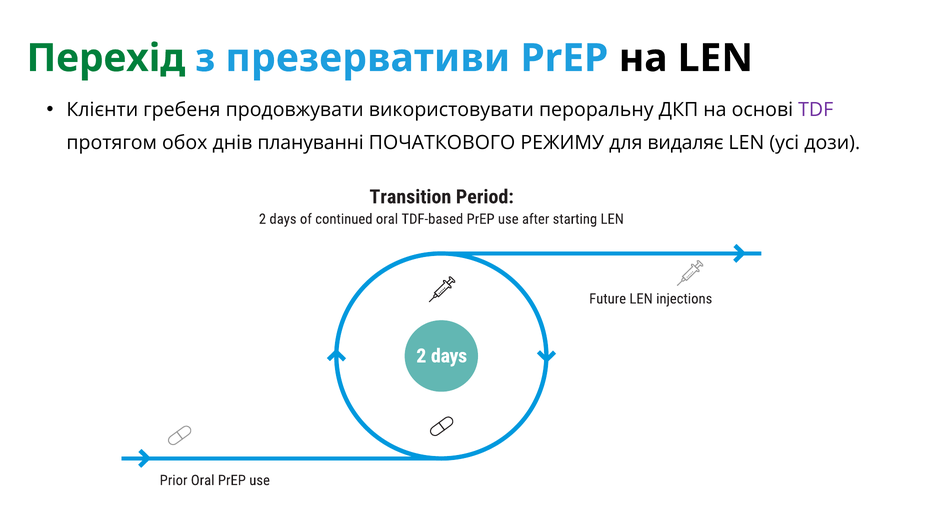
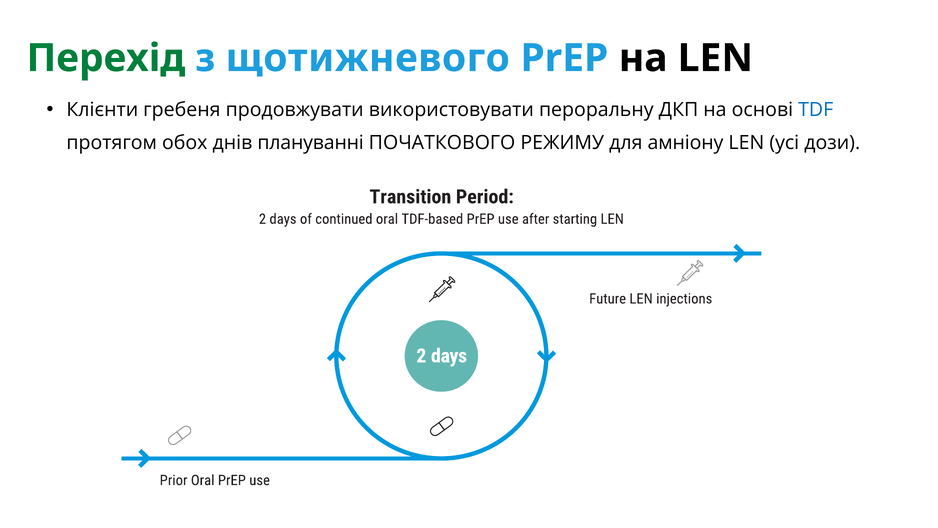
презервативи: презервативи -> щотижневого
TDF colour: purple -> blue
видаляє: видаляє -> амніону
